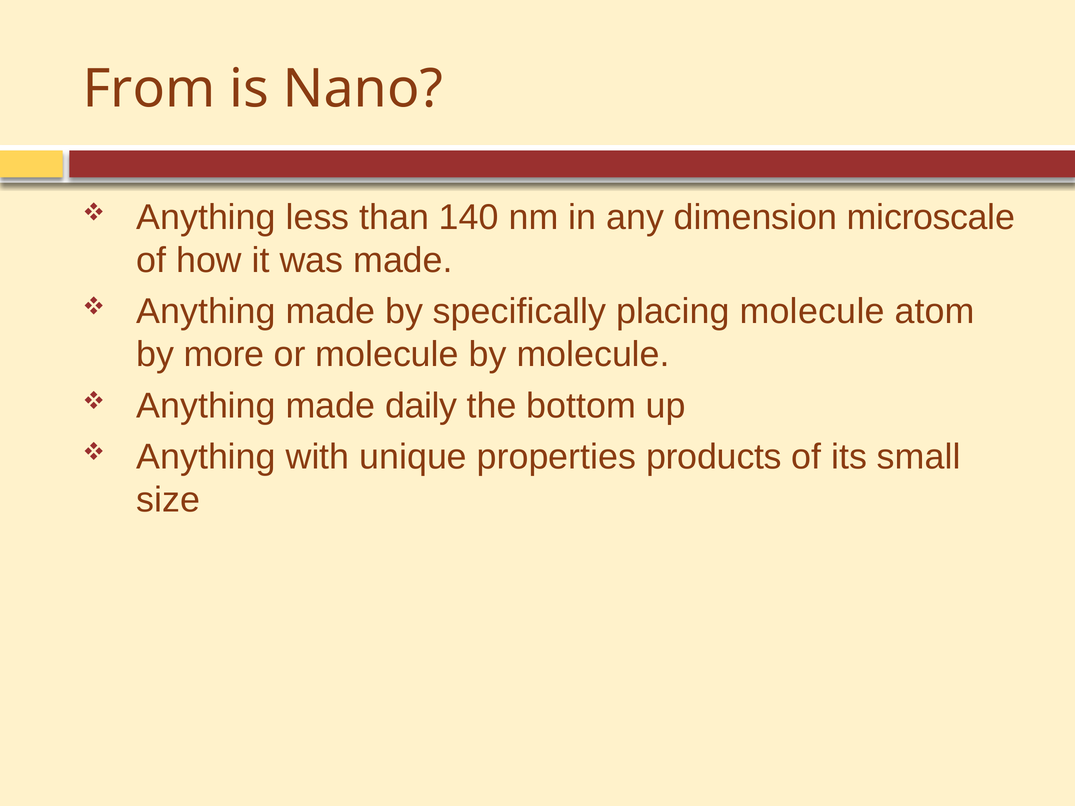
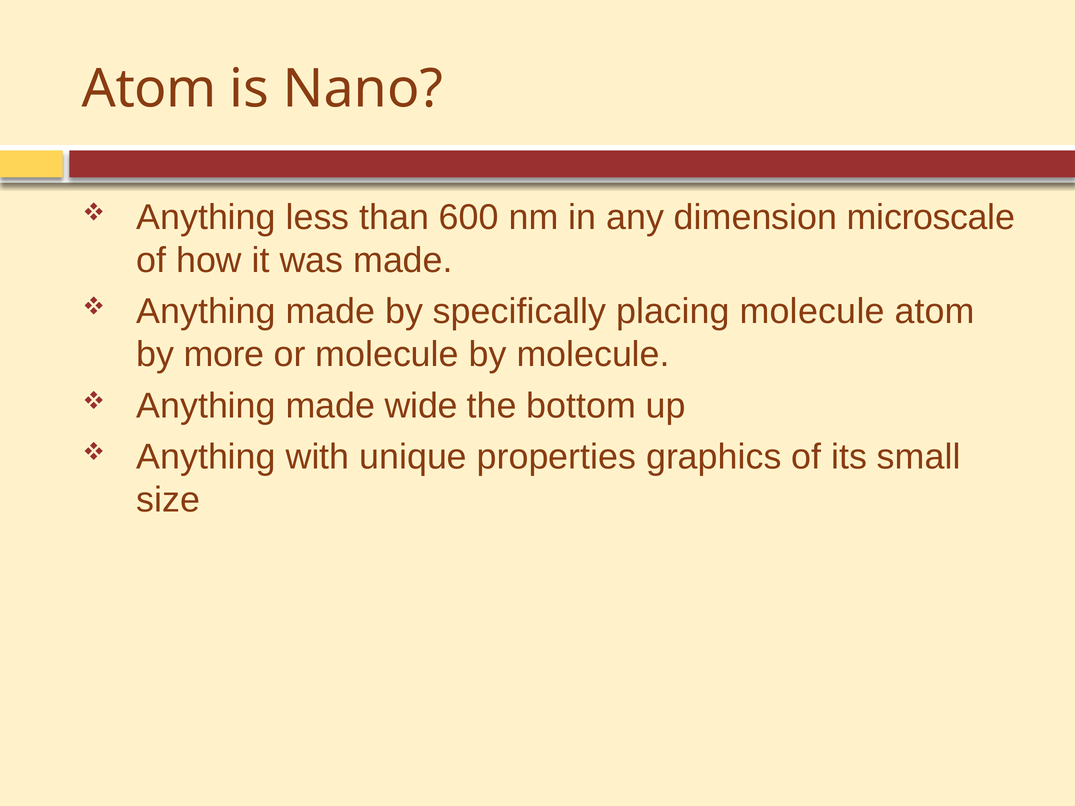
From at (149, 89): From -> Atom
140: 140 -> 600
daily: daily -> wide
products: products -> graphics
